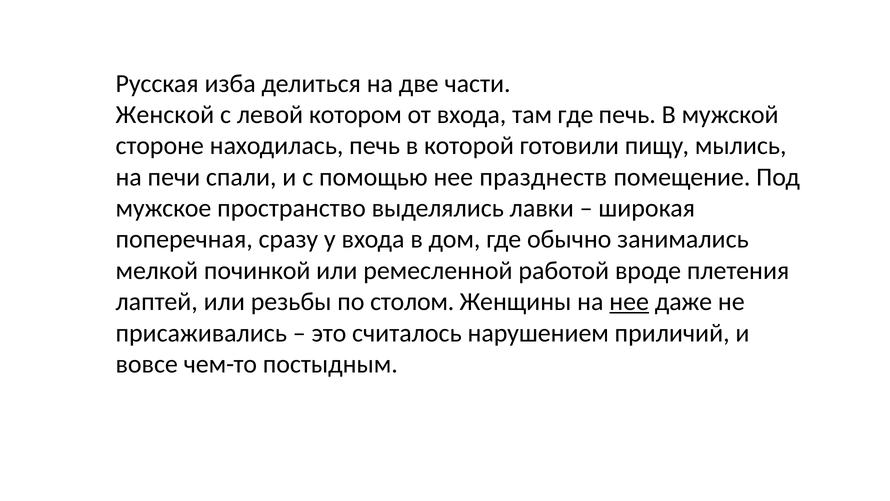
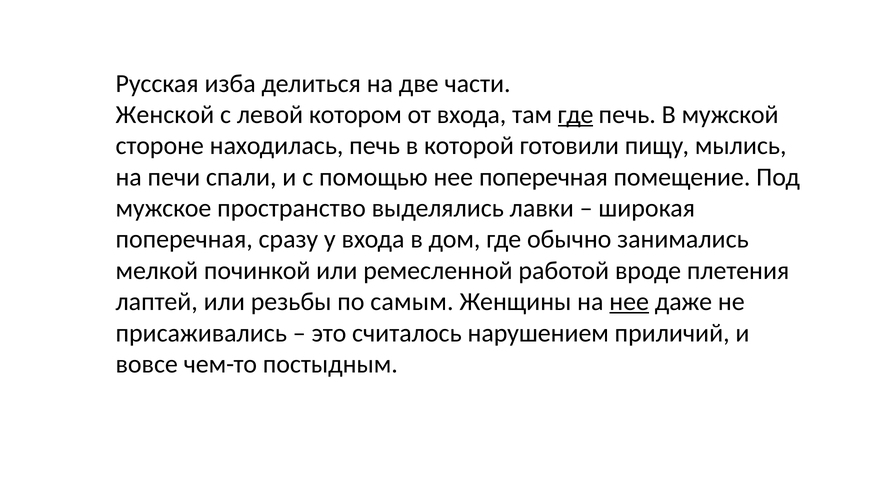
где at (575, 115) underline: none -> present
нее празднеств: празднеств -> поперечная
столом: столом -> самым
